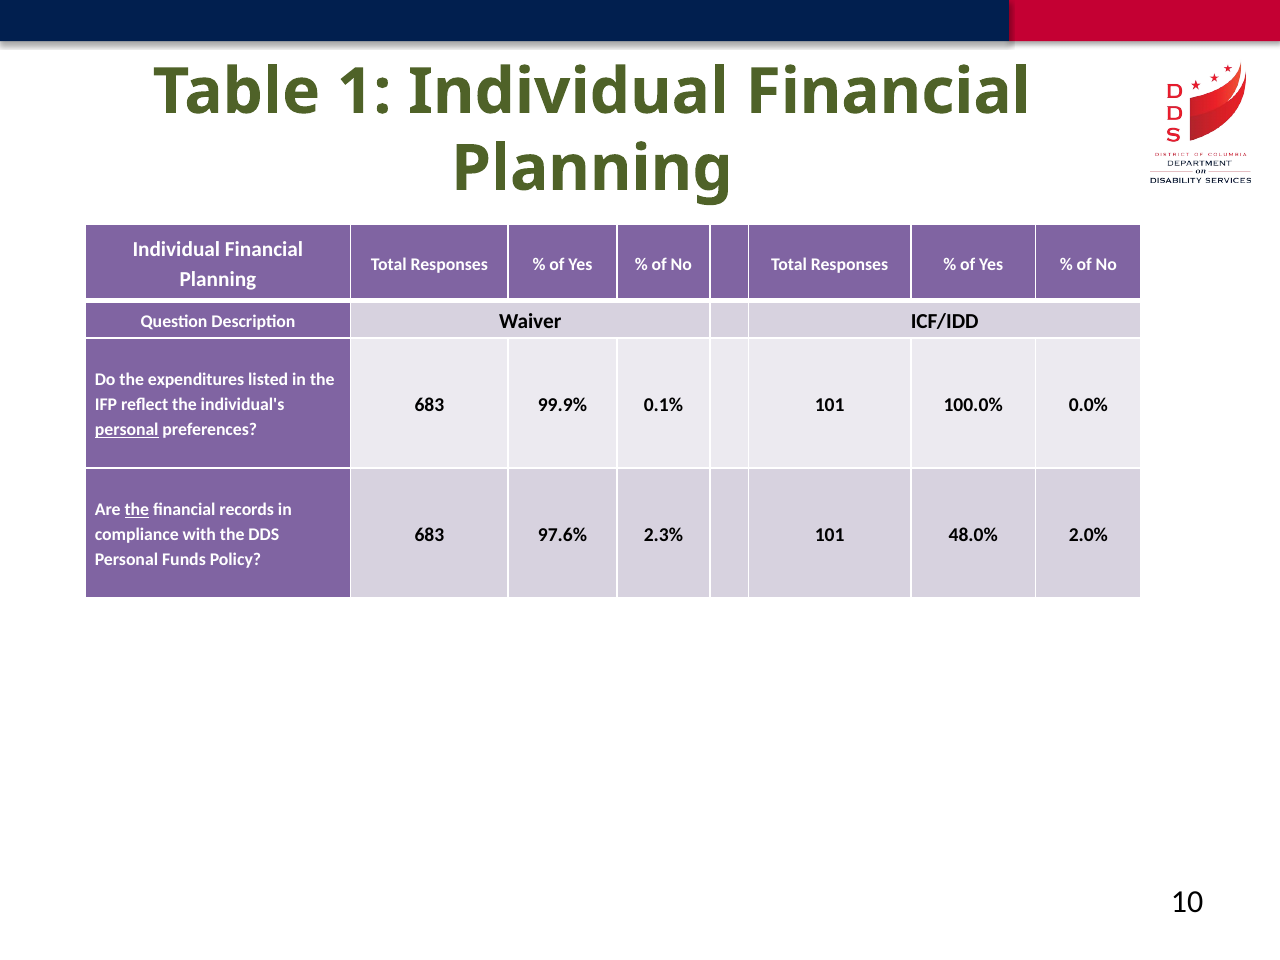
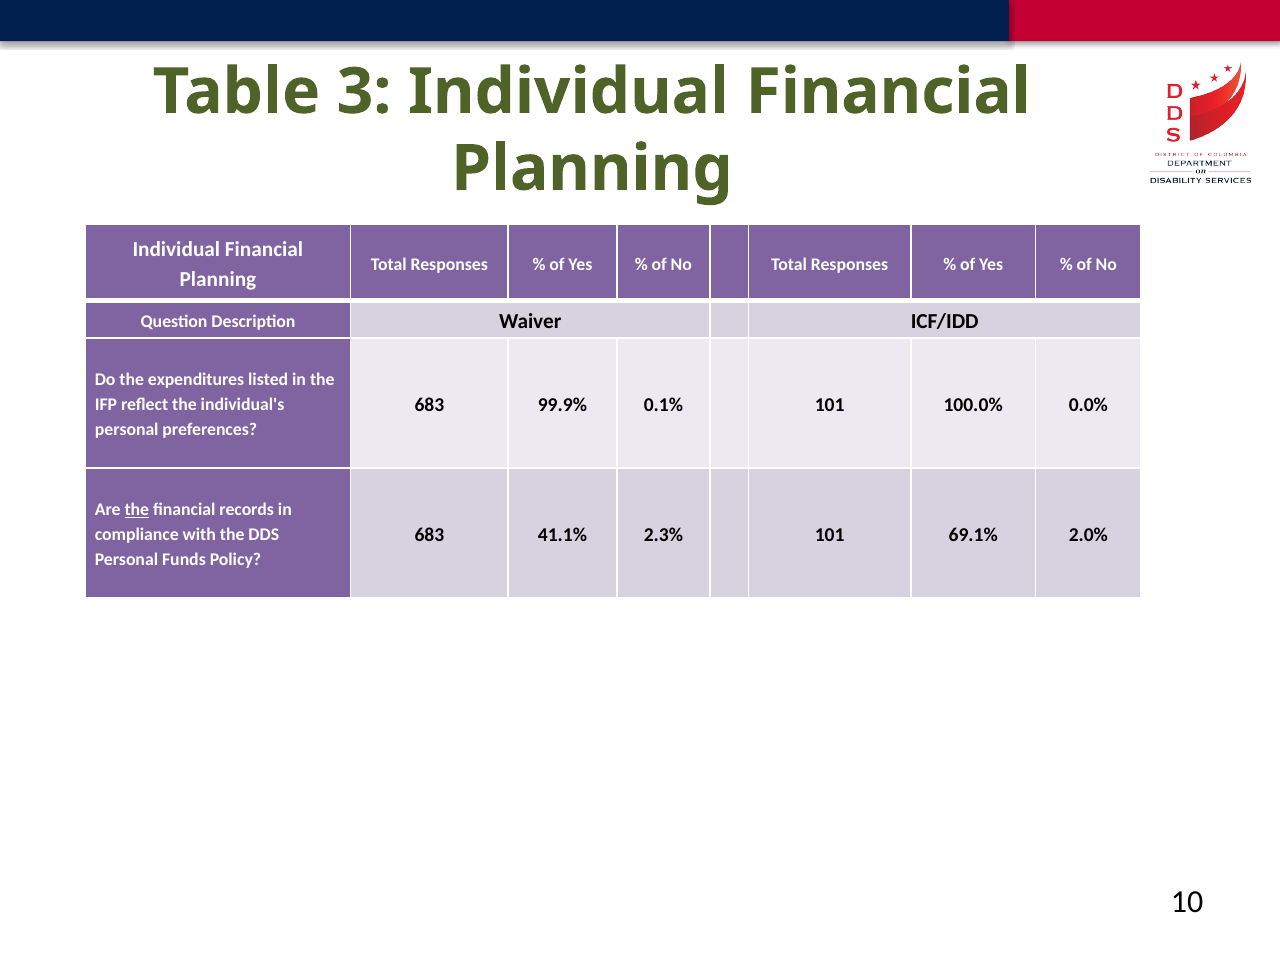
1: 1 -> 3
personal at (127, 430) underline: present -> none
97.6%: 97.6% -> 41.1%
48.0%: 48.0% -> 69.1%
